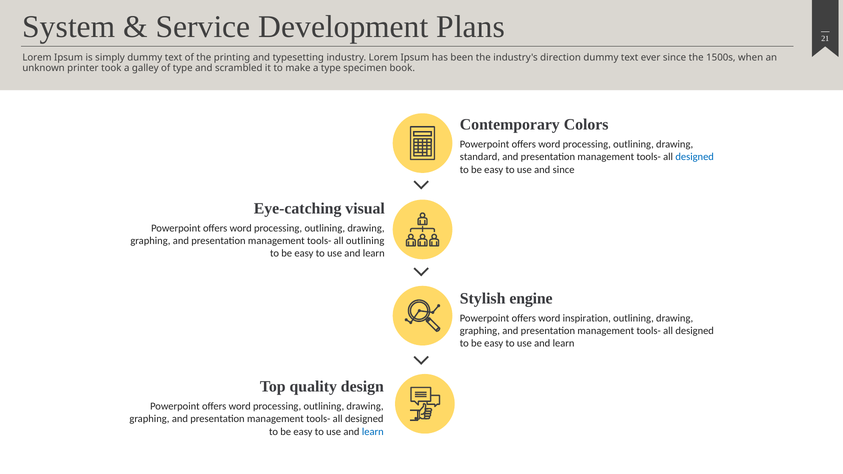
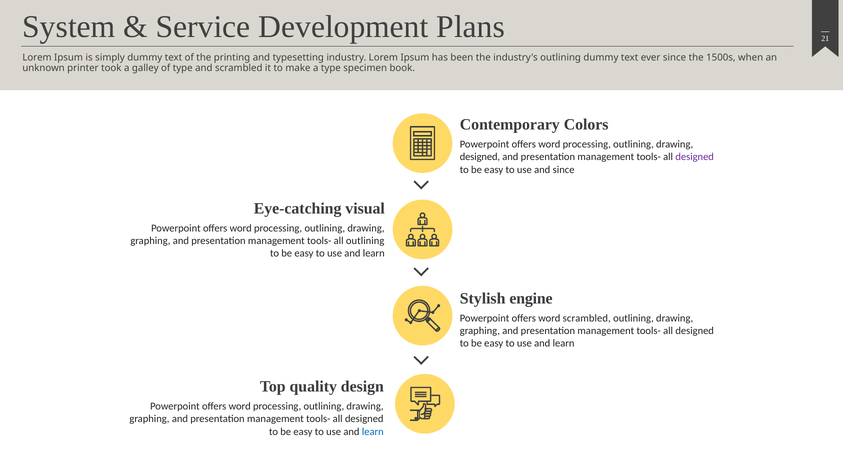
industry's direction: direction -> outlining
standard at (480, 157): standard -> designed
designed at (695, 157) colour: blue -> purple
word inspiration: inspiration -> scrambled
